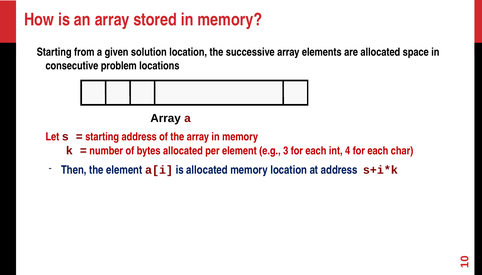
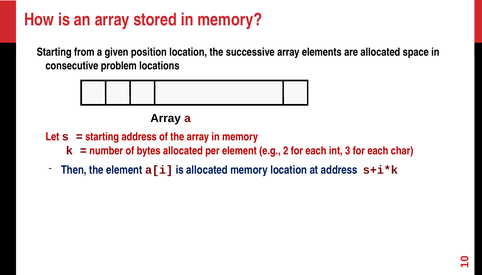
solution: solution -> position
3: 3 -> 2
4: 4 -> 3
